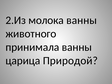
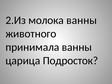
Природой: Природой -> Подросток
